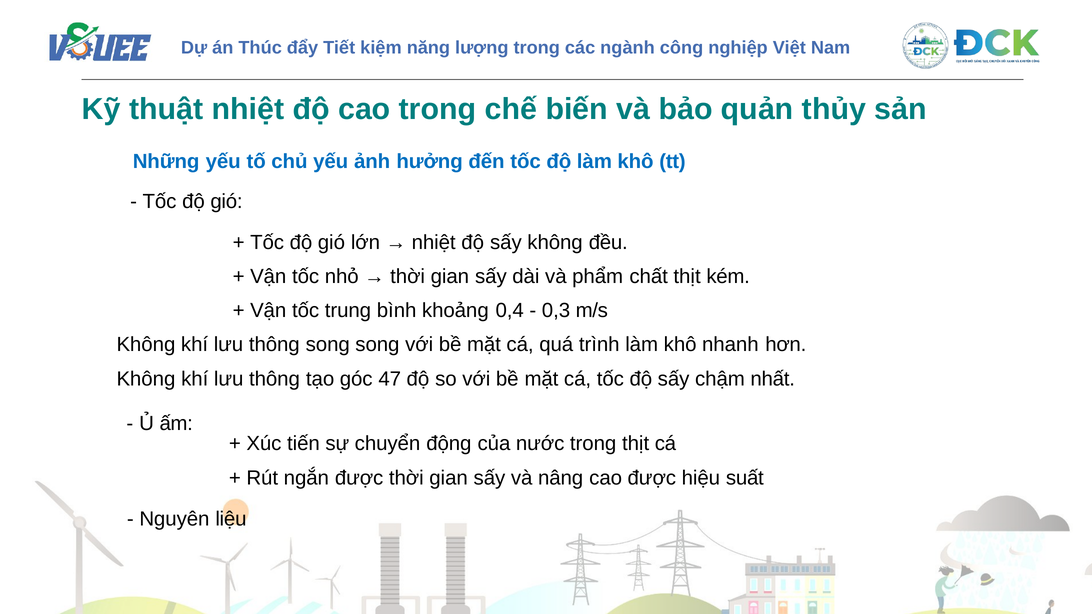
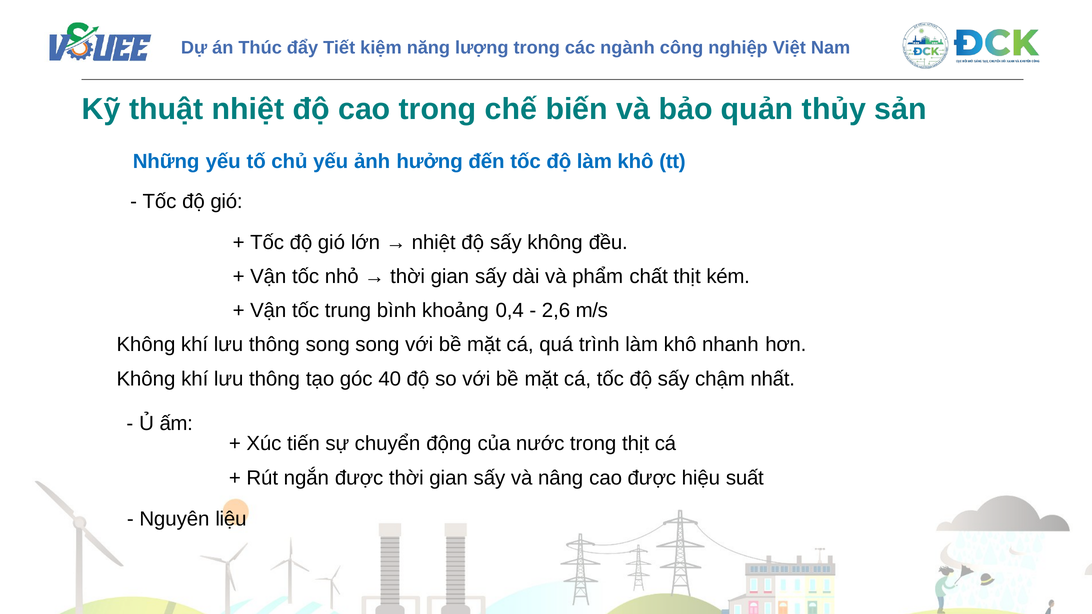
0,3: 0,3 -> 2,6
47: 47 -> 40
